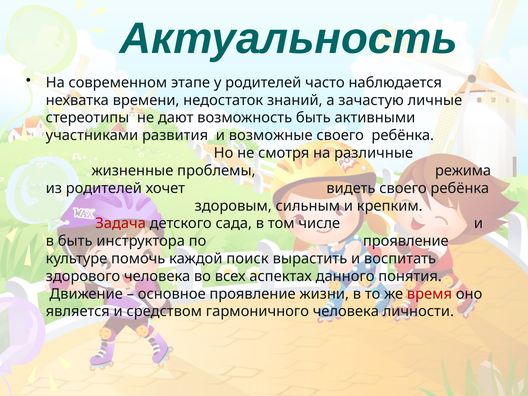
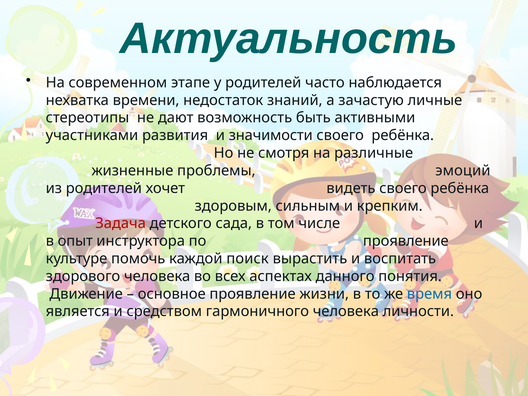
возможные: возможные -> значимости
режима: режима -> эмоций
в быть: быть -> опыт
время colour: red -> blue
